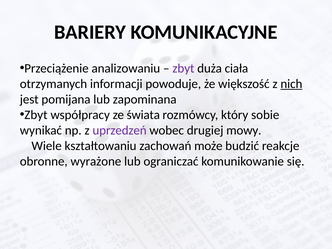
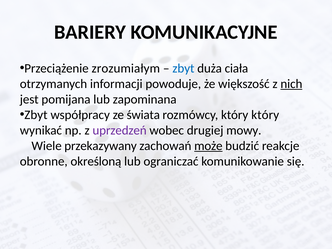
analizowaniu: analizowaniu -> zrozumiałym
zbyt at (183, 68) colour: purple -> blue
który sobie: sobie -> który
kształtowaniu: kształtowaniu -> przekazywany
może underline: none -> present
wyrażone: wyrażone -> określoną
